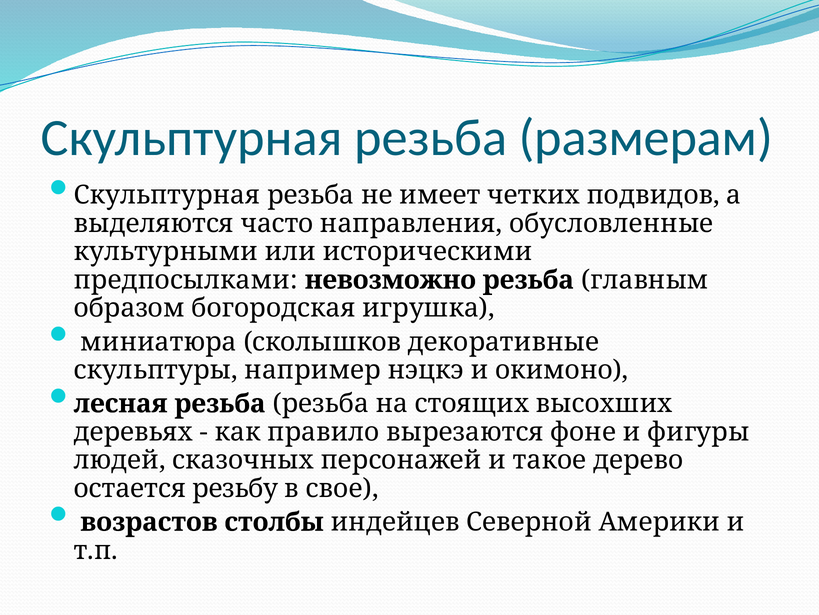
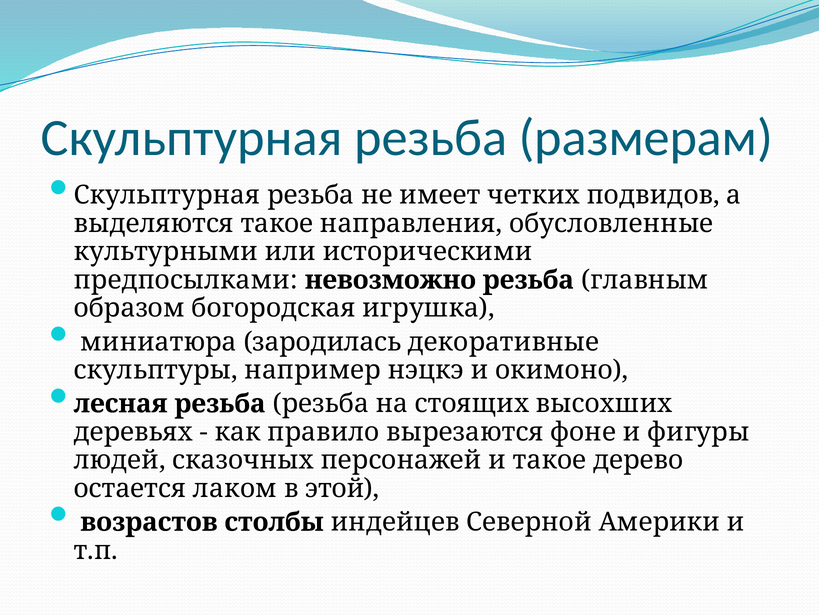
выделяются часто: часто -> такое
сколышков: сколышков -> зародилась
резьбу: резьбу -> лаком
свое: свое -> этой
